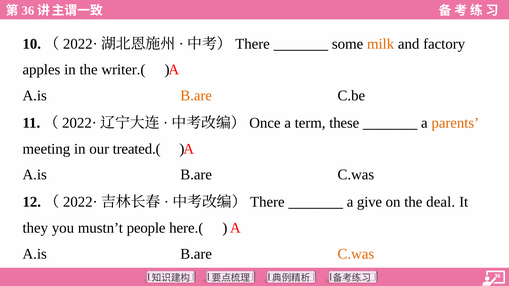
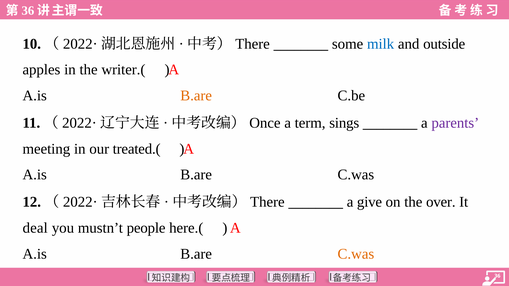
milk colour: orange -> blue
factory: factory -> outside
these: these -> sings
parents colour: orange -> purple
deal: deal -> over
they: they -> deal
